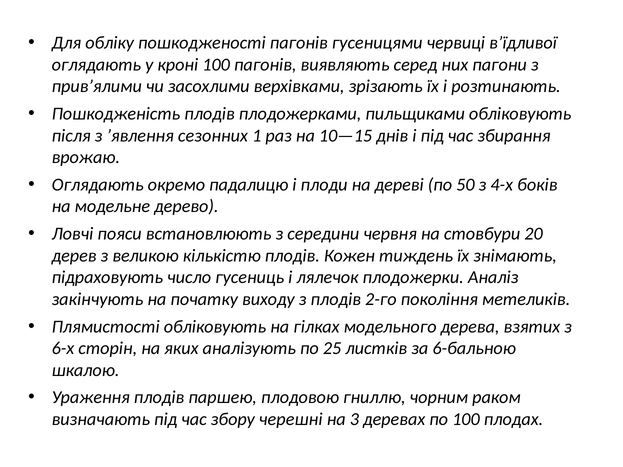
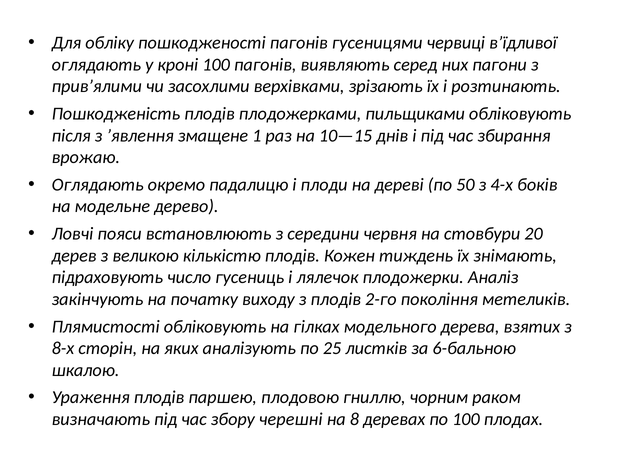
сезонних: сезонних -> змащене
6-х: 6-х -> 8-х
3: 3 -> 8
